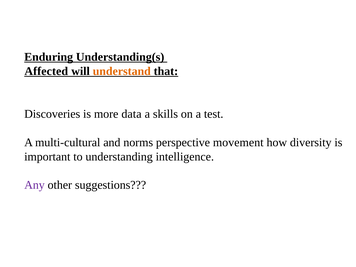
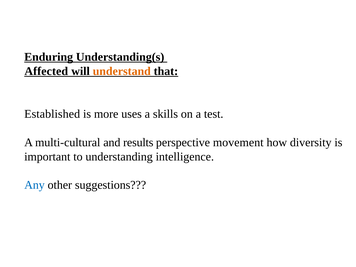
Discoveries: Discoveries -> Established
data: data -> uses
norms: norms -> results
Any colour: purple -> blue
